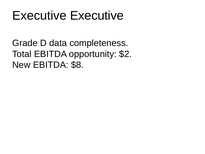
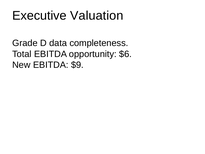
Executive Executive: Executive -> Valuation
$2: $2 -> $6
$8: $8 -> $9
